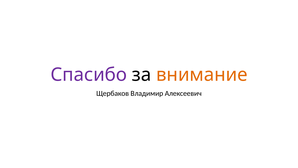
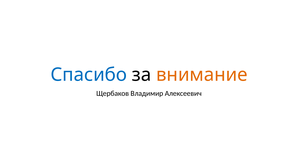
Спасибо colour: purple -> blue
